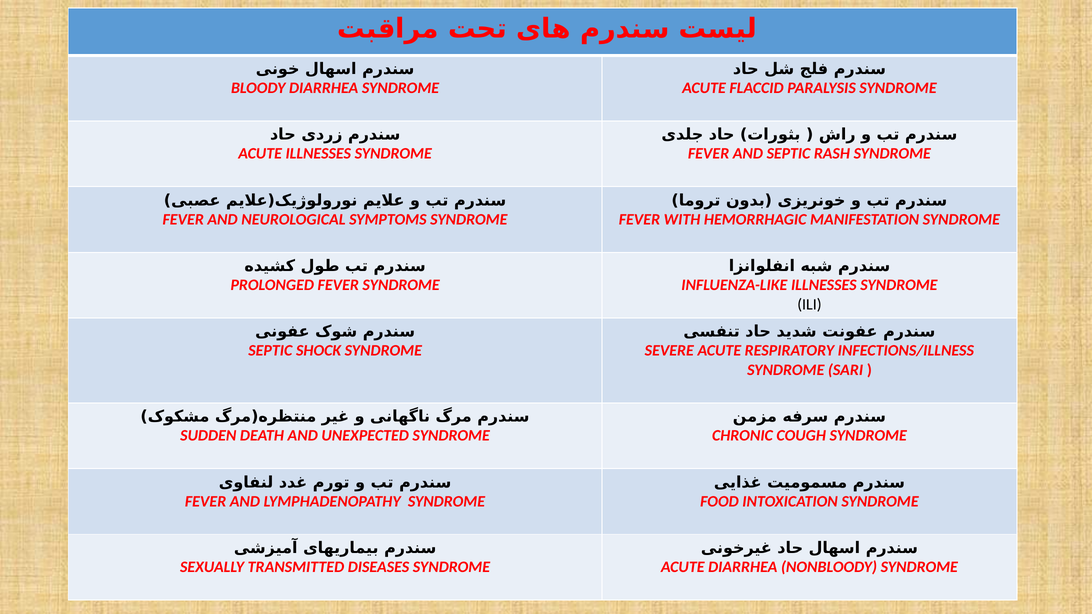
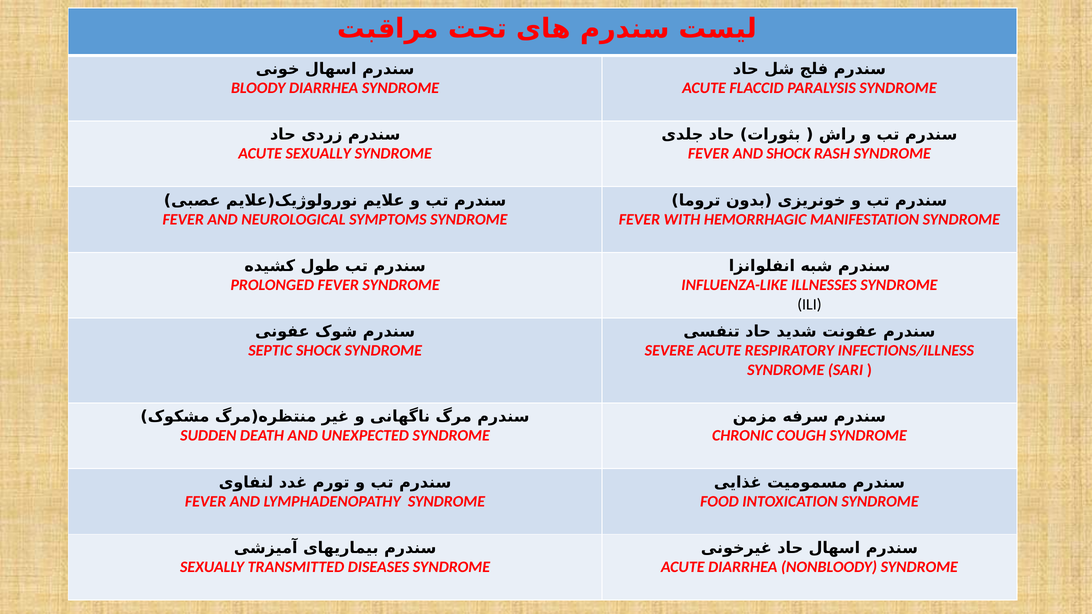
ACUTE ILLNESSES: ILLNESSES -> SEXUALLY
AND SEPTIC: SEPTIC -> SHOCK
